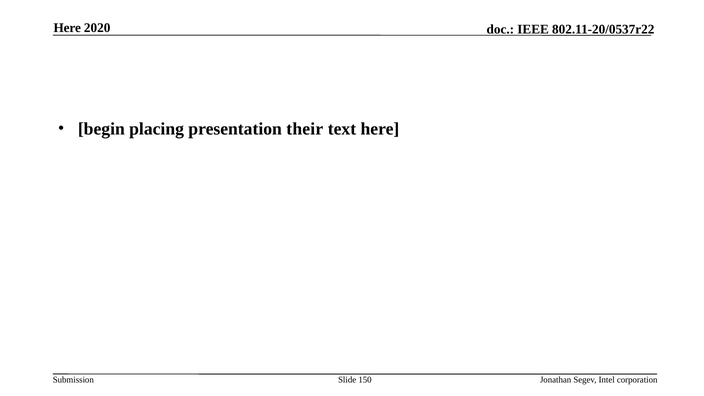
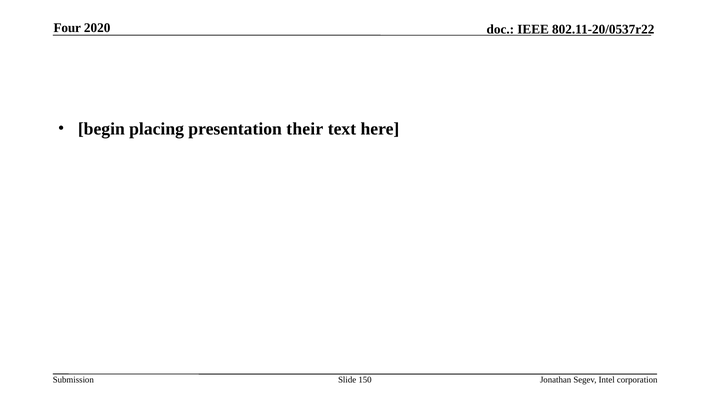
Here at (67, 28): Here -> Four
